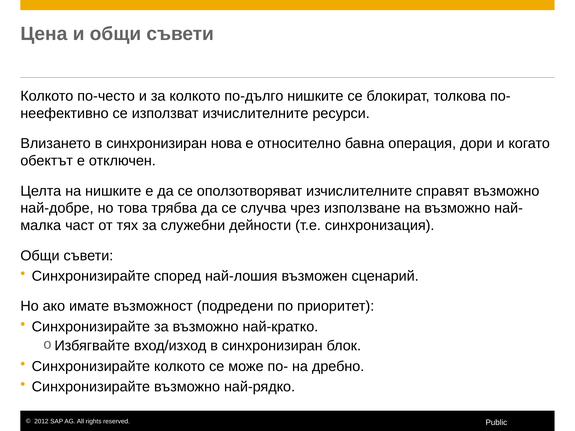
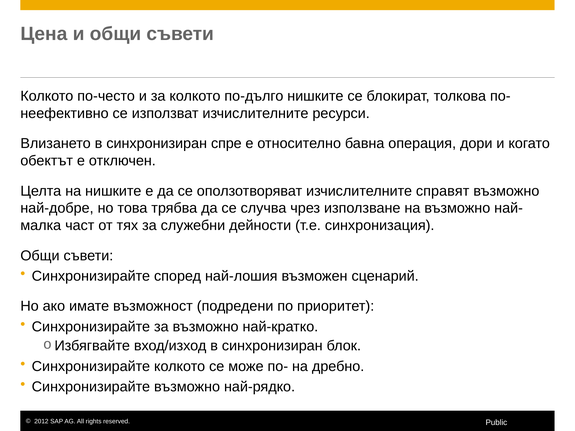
нова: нова -> спре
